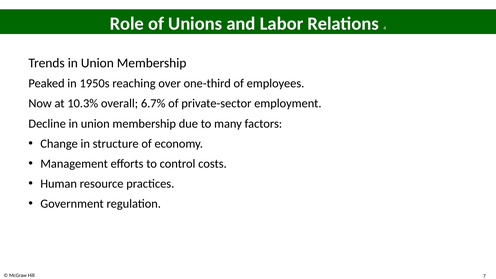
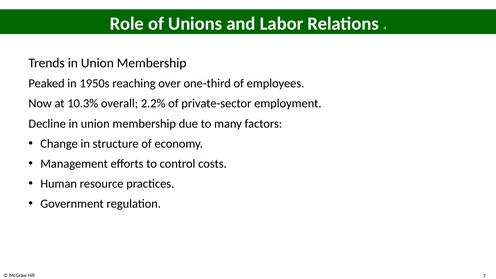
6.7%: 6.7% -> 2.2%
